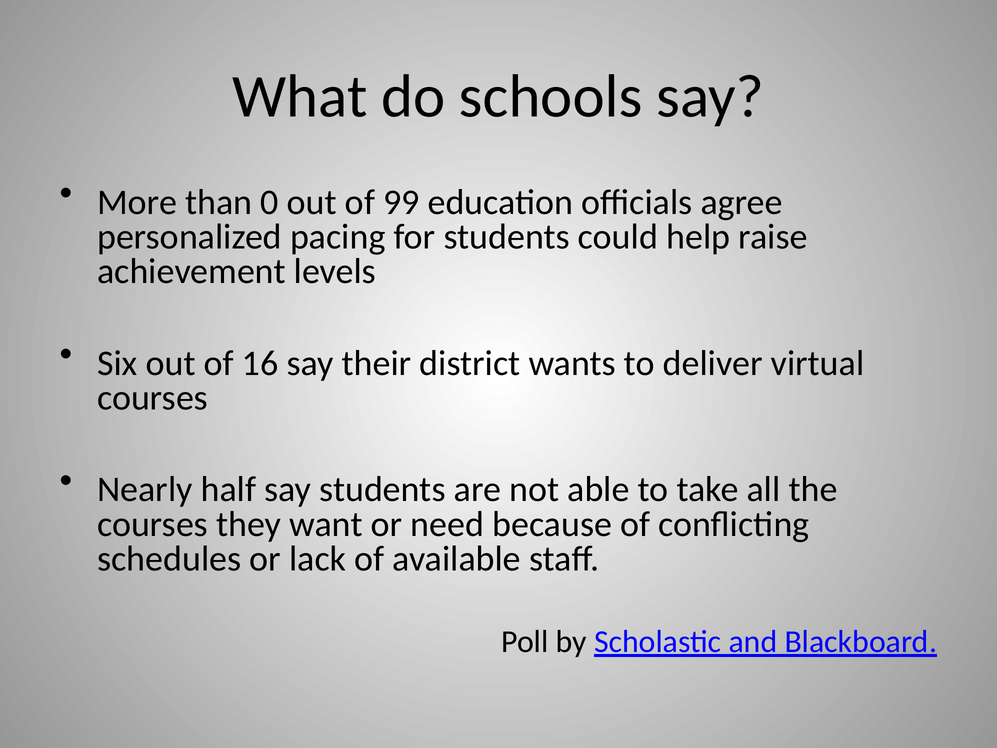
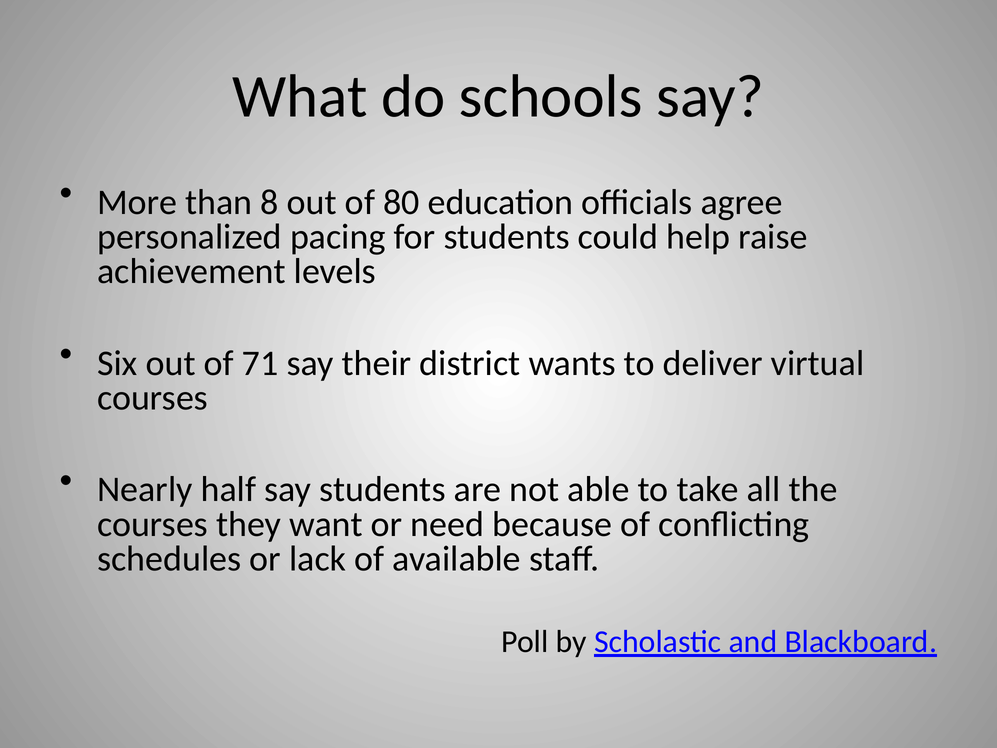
0: 0 -> 8
99: 99 -> 80
16: 16 -> 71
